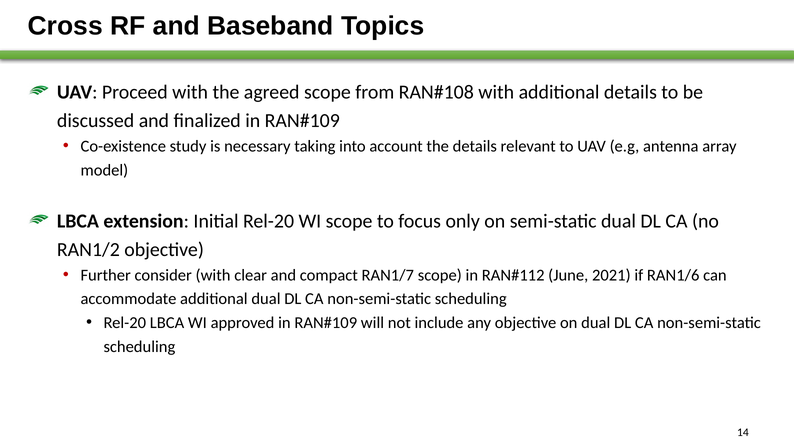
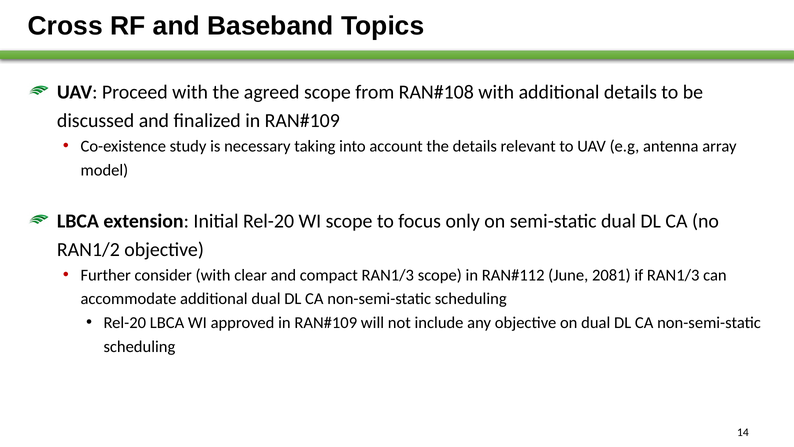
compact RAN1/7: RAN1/7 -> RAN1/3
2021: 2021 -> 2081
if RAN1/6: RAN1/6 -> RAN1/3
